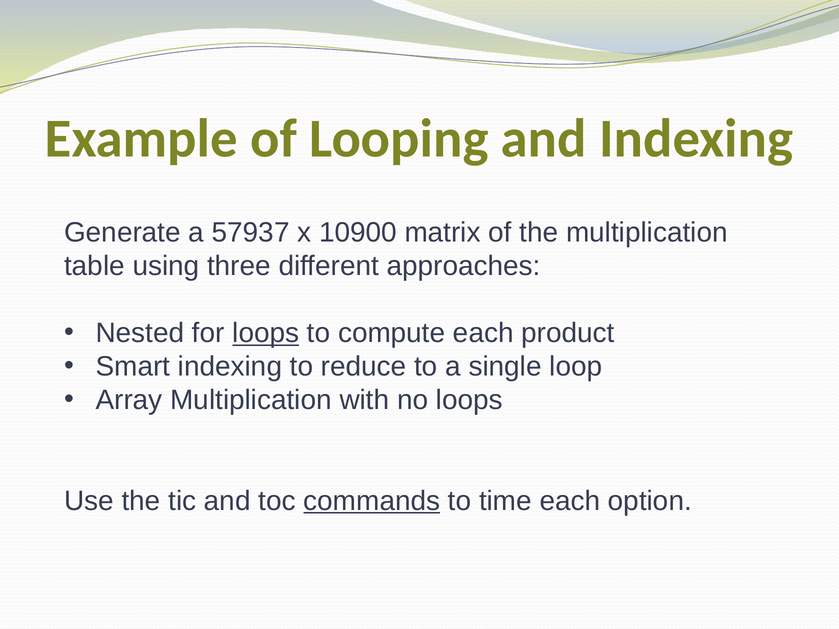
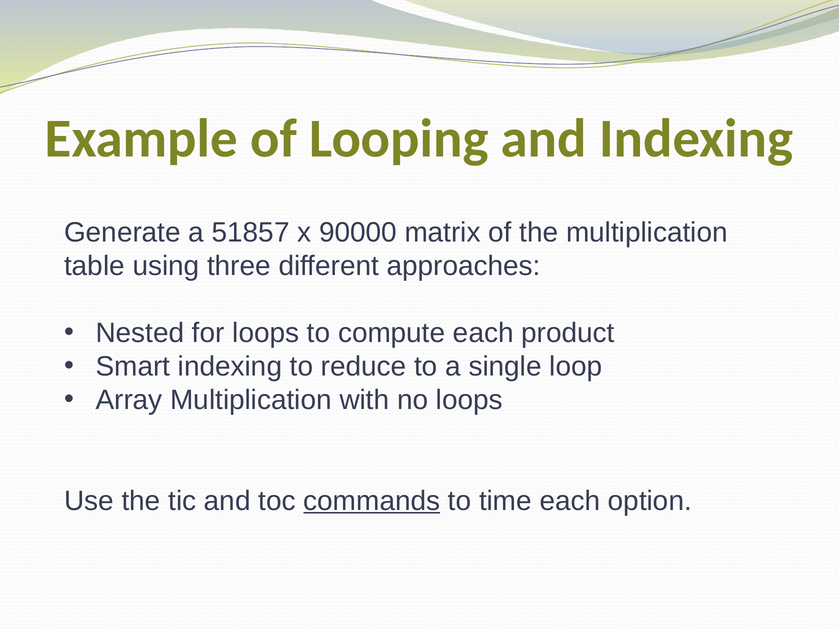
57937: 57937 -> 51857
10900: 10900 -> 90000
loops at (266, 333) underline: present -> none
